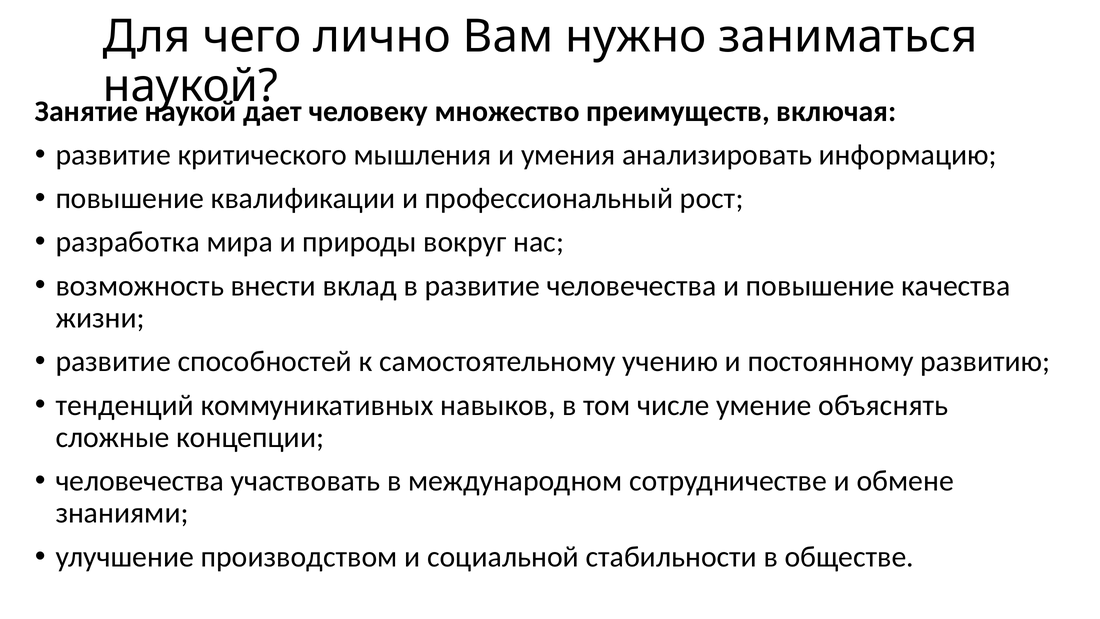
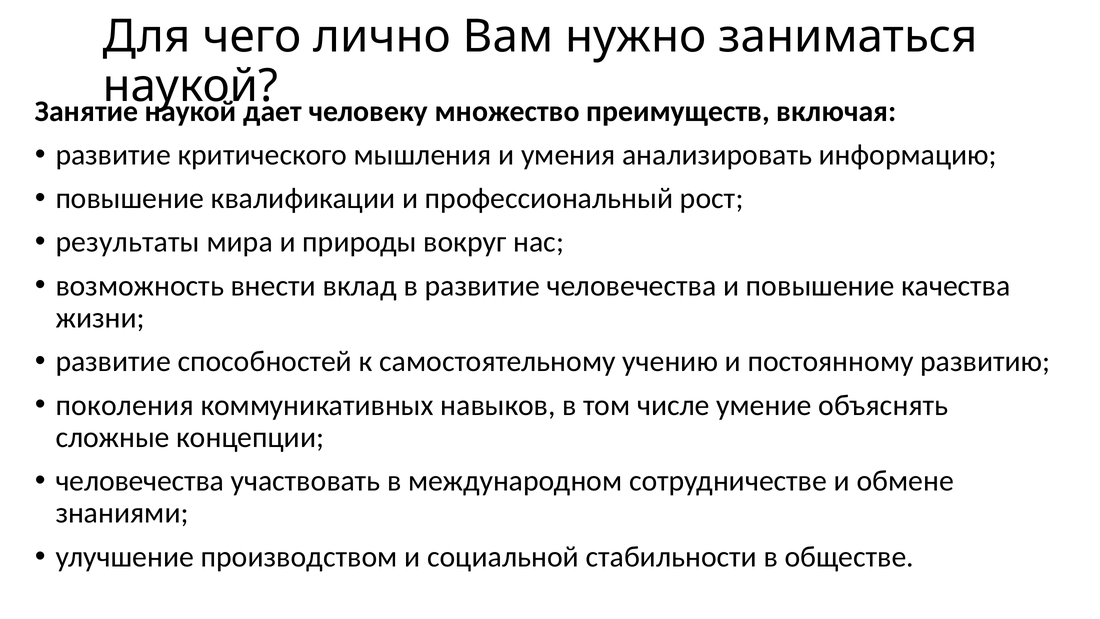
разработка: разработка -> результаты
тенденций: тенденций -> поколения
